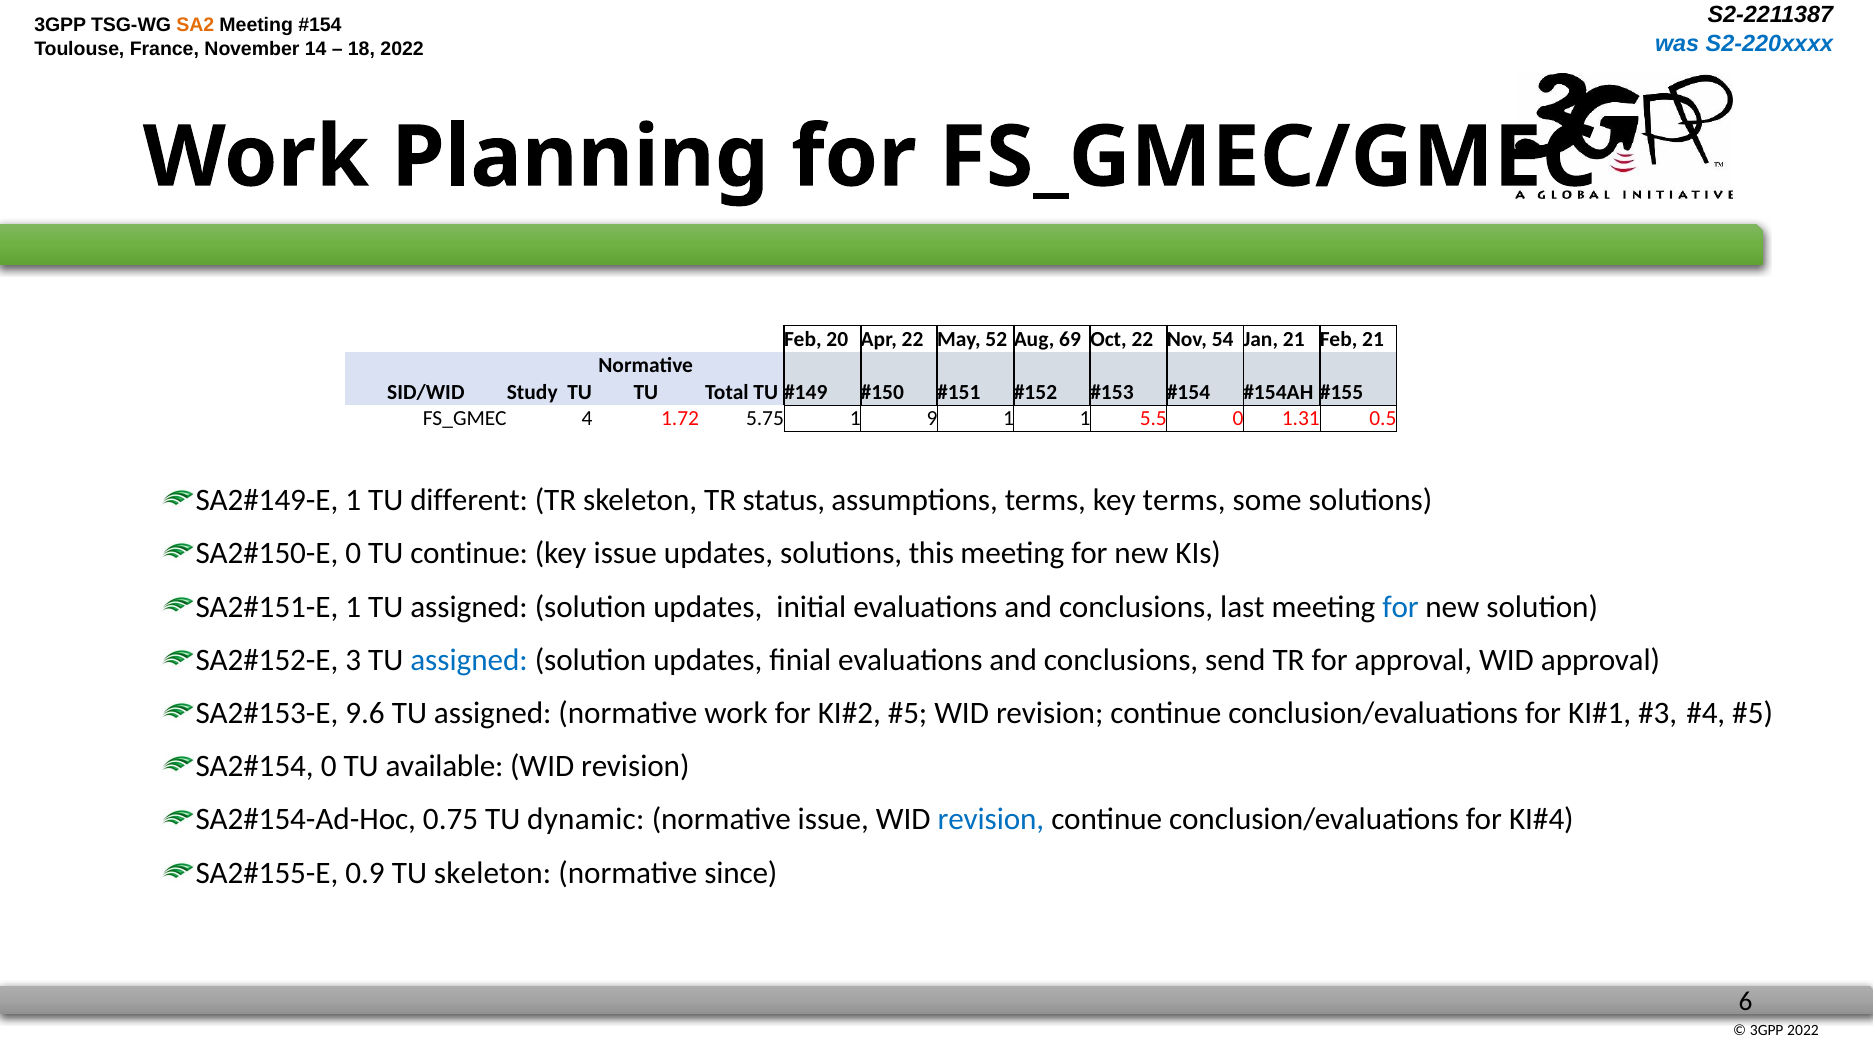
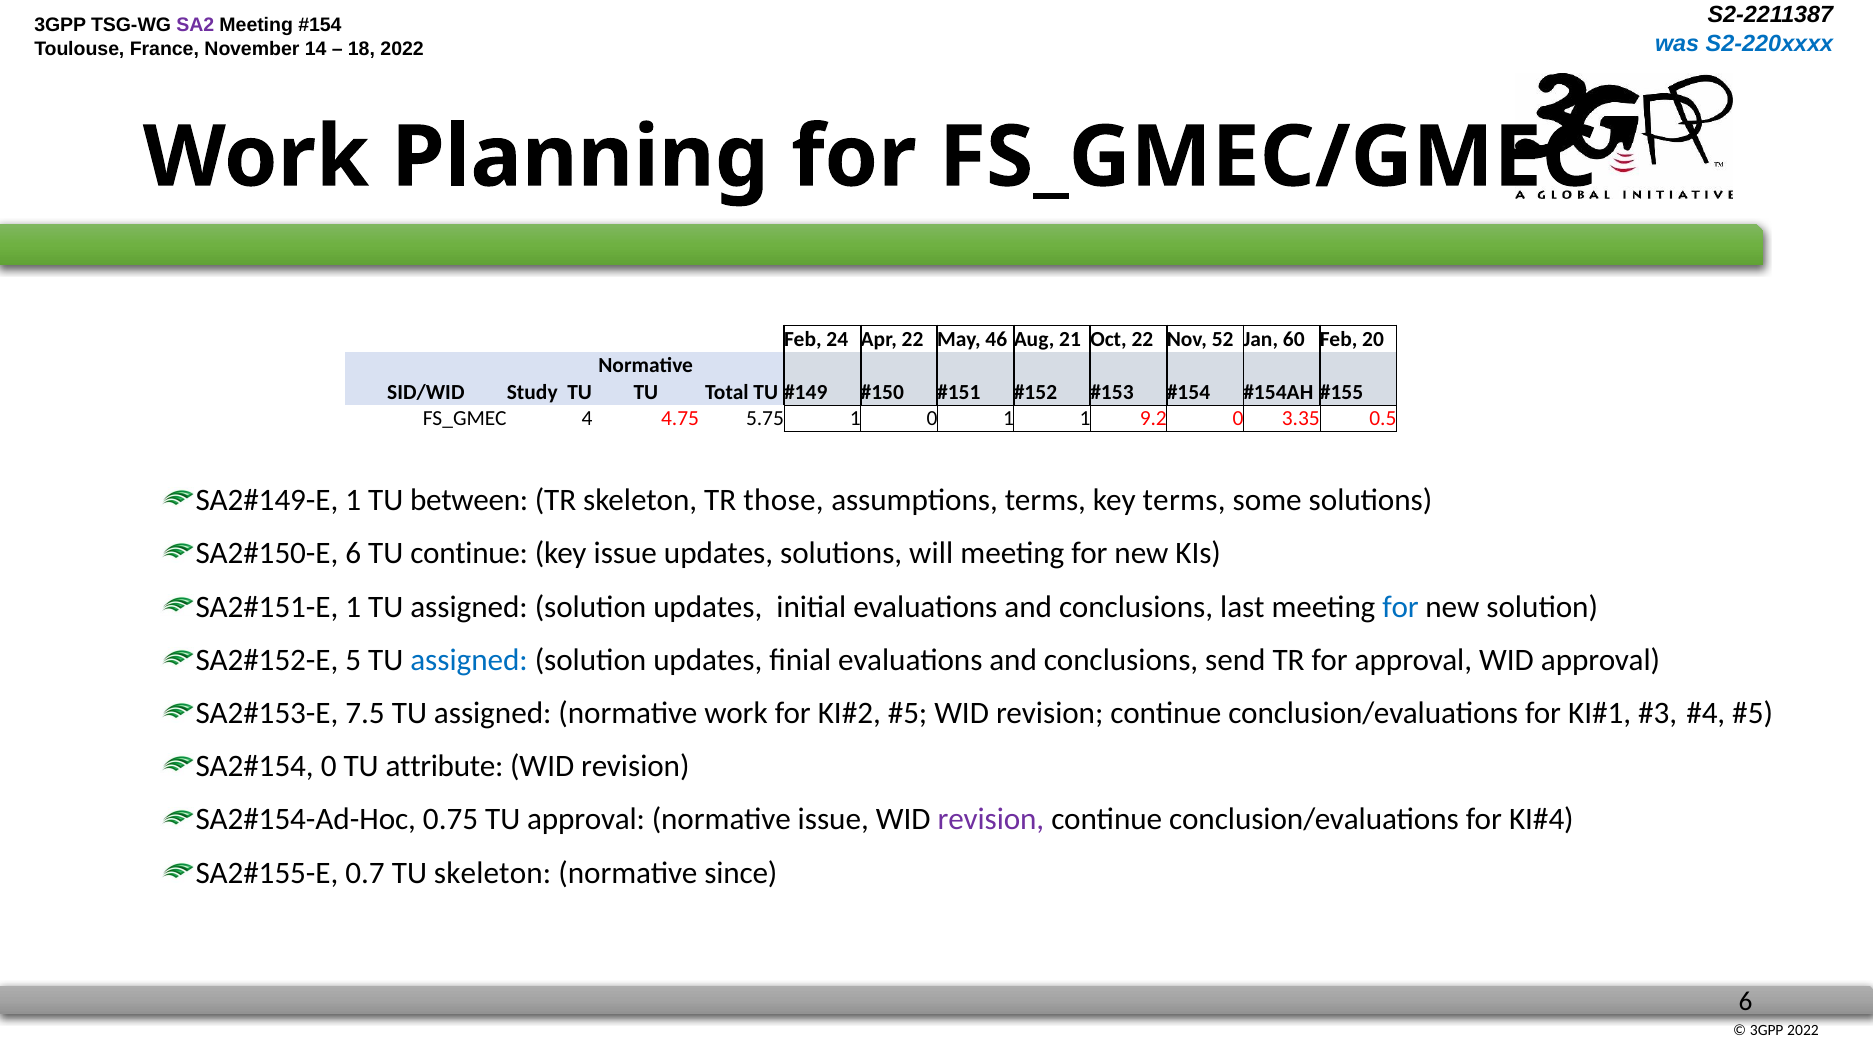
SA2 colour: orange -> purple
20: 20 -> 24
52: 52 -> 46
69: 69 -> 21
54: 54 -> 52
Jan 21: 21 -> 60
Feb 21: 21 -> 20
1.72: 1.72 -> 4.75
1 9: 9 -> 0
5.5: 5.5 -> 9.2
1.31: 1.31 -> 3.35
different: different -> between
status: status -> those
0 at (353, 553): 0 -> 6
this: this -> will
3: 3 -> 5
9.6: 9.6 -> 7.5
available: available -> attribute
TU dynamic: dynamic -> approval
revision at (991, 819) colour: blue -> purple
0.9: 0.9 -> 0.7
